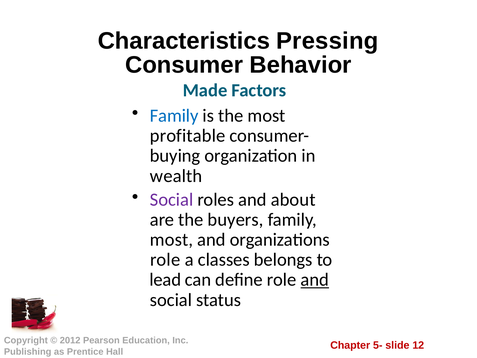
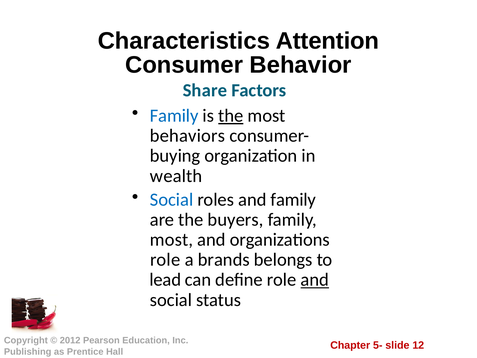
Pressing: Pressing -> Attention
Made: Made -> Share
the at (231, 116) underline: none -> present
profitable: profitable -> behaviors
Social at (172, 200) colour: purple -> blue
and about: about -> family
classes: classes -> brands
